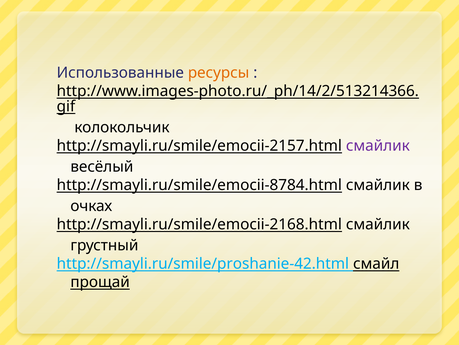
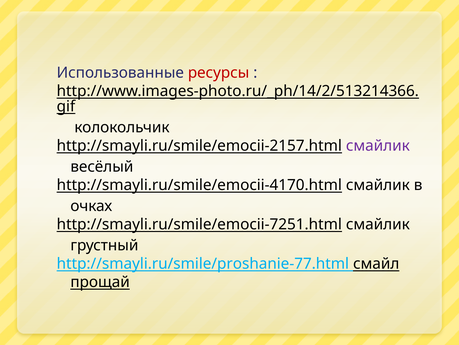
ресурсы colour: orange -> red
http://smayli.ru/smile/emocii-8784.html: http://smayli.ru/smile/emocii-8784.html -> http://smayli.ru/smile/emocii-4170.html
http://smayli.ru/smile/emocii-2168.html: http://smayli.ru/smile/emocii-2168.html -> http://smayli.ru/smile/emocii-7251.html
http://smayli.ru/smile/proshanie-42.html: http://smayli.ru/smile/proshanie-42.html -> http://smayli.ru/smile/proshanie-77.html
